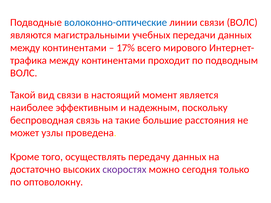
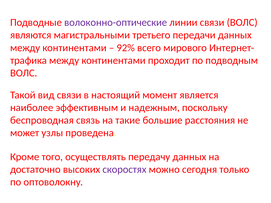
волоконно-оптические colour: blue -> purple
учебных: учебных -> третьего
17%: 17% -> 92%
